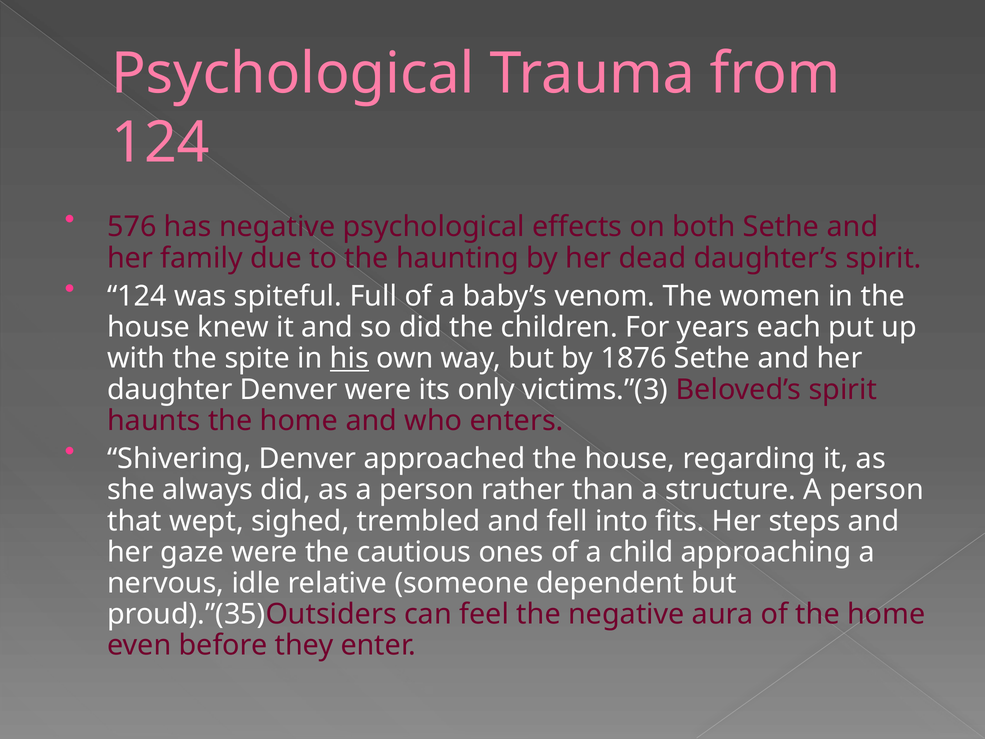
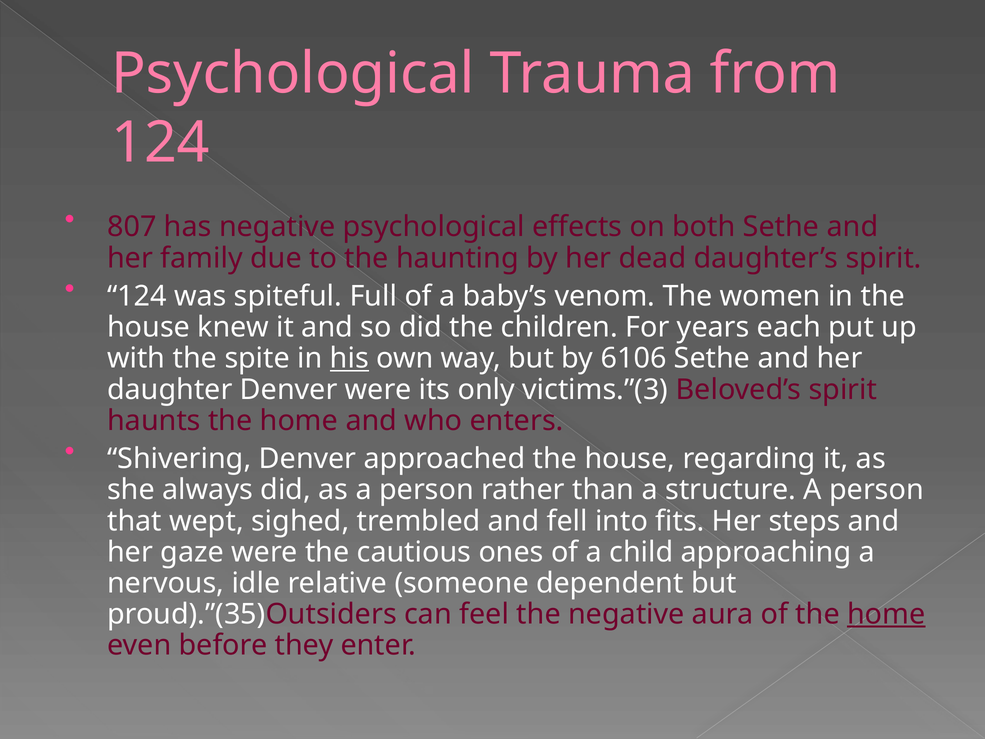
576: 576 -> 807
1876: 1876 -> 6106
home at (886, 614) underline: none -> present
